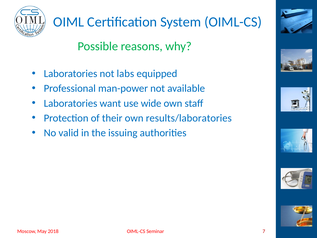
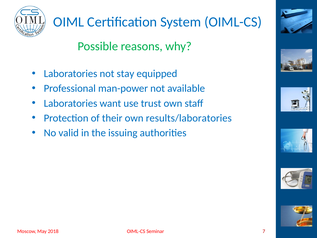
labs: labs -> stay
wide: wide -> trust
